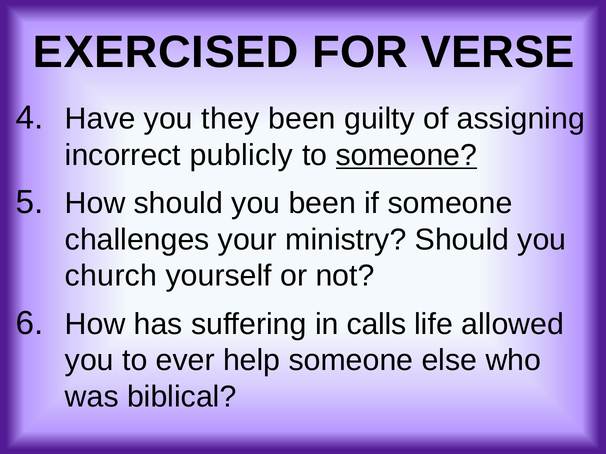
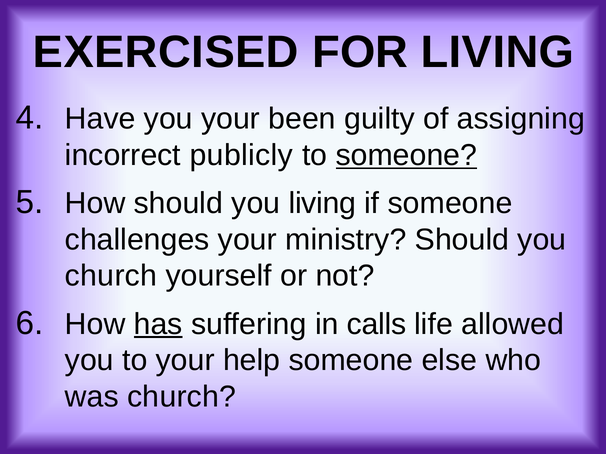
FOR VERSE: VERSE -> LIVING
you they: they -> your
you been: been -> living
has underline: none -> present
to ever: ever -> your
was biblical: biblical -> church
